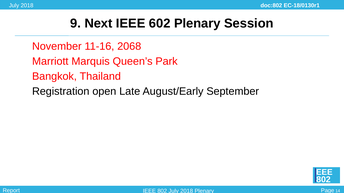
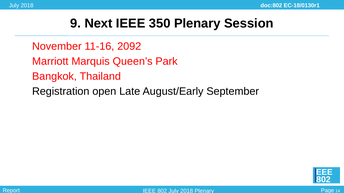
602: 602 -> 350
2068: 2068 -> 2092
